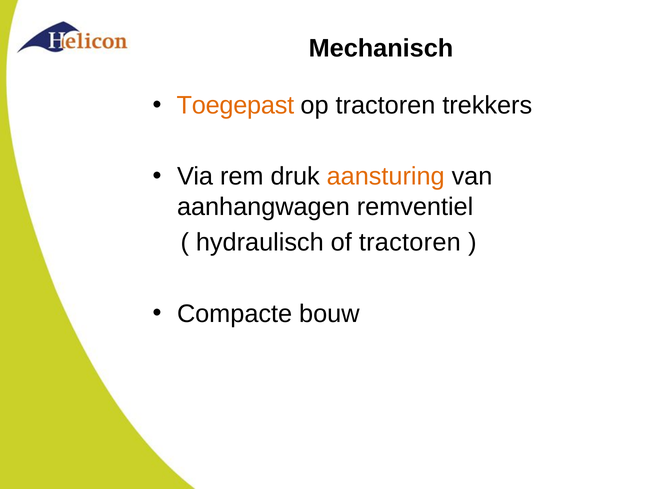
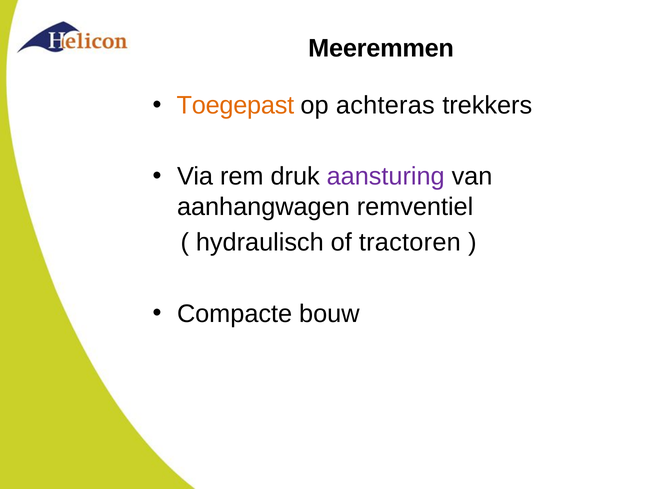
Mechanisch: Mechanisch -> Meeremmen
op tractoren: tractoren -> achteras
aansturing colour: orange -> purple
